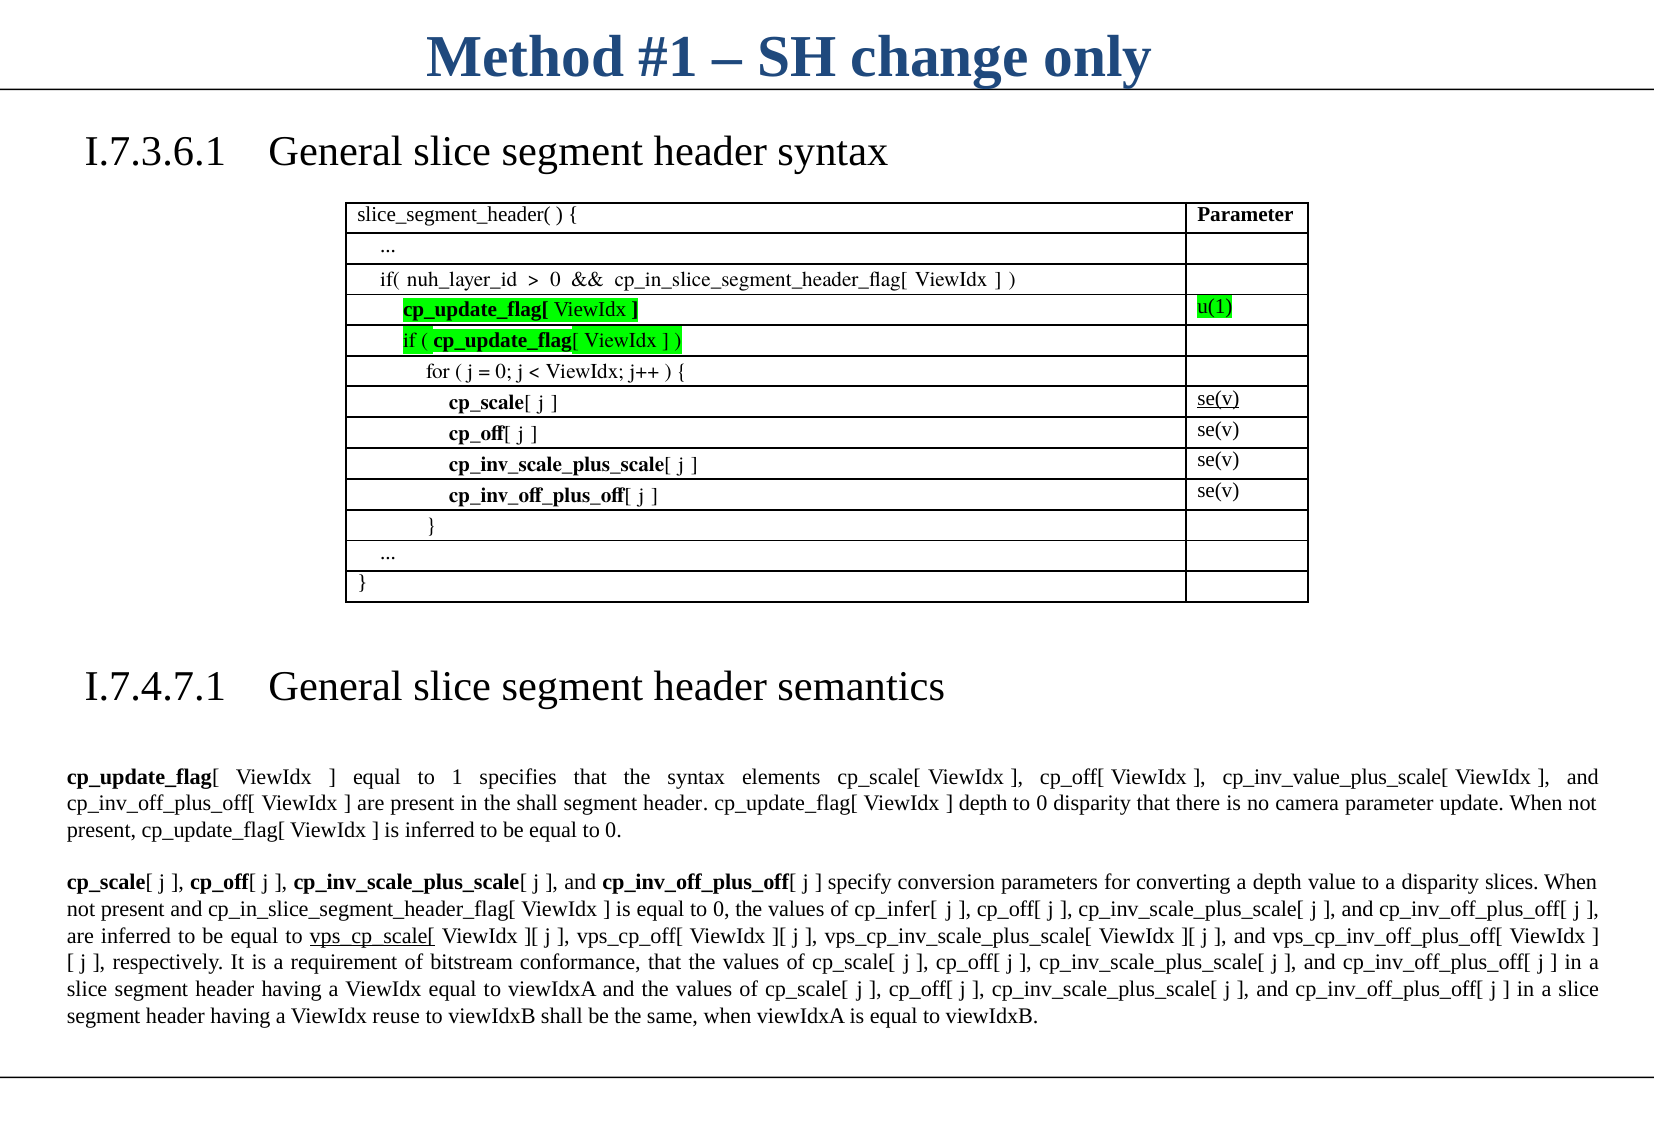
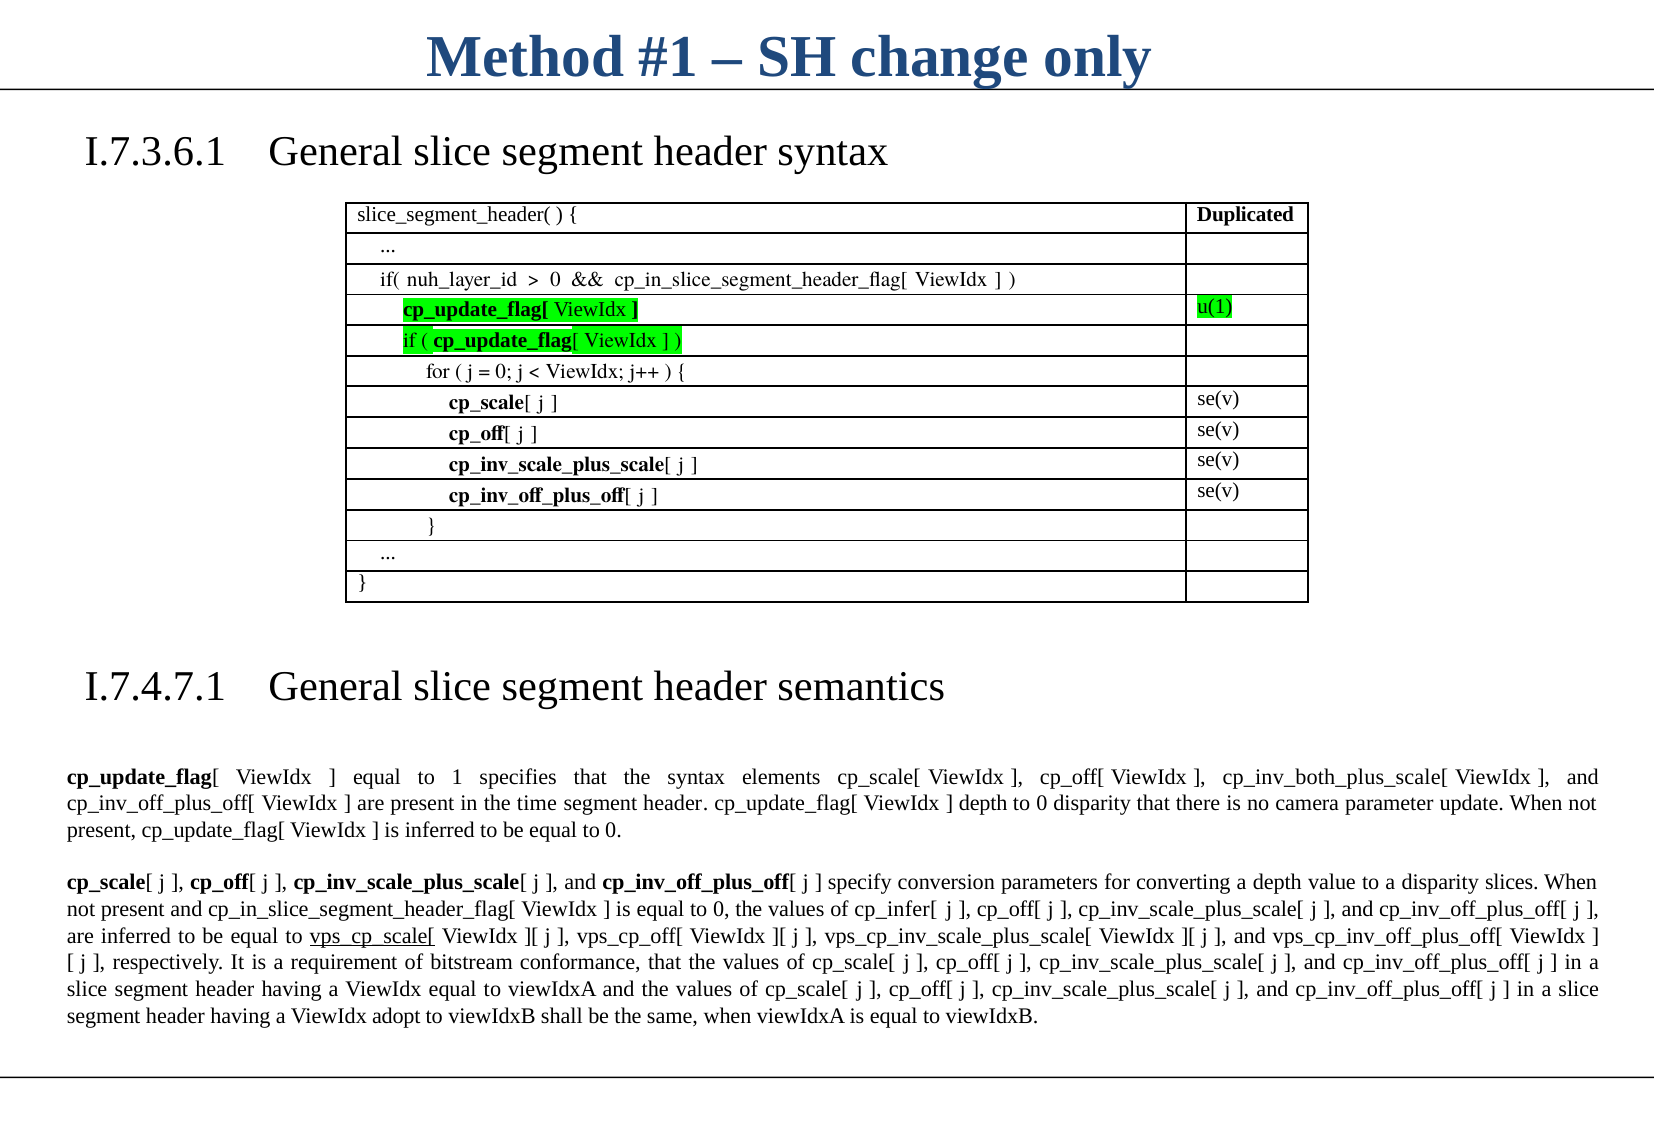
Parameter at (1245, 215): Parameter -> Duplicated
se(v at (1218, 398) underline: present -> none
cp_inv_value_plus_scale[: cp_inv_value_plus_scale[ -> cp_inv_both_plus_scale[
the shall: shall -> time
reuse: reuse -> adopt
